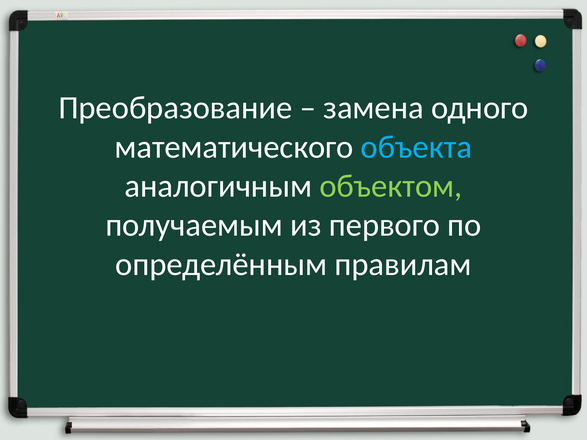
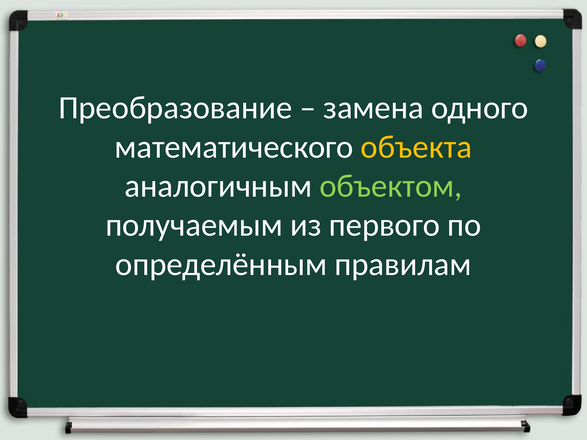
объекта colour: light blue -> yellow
